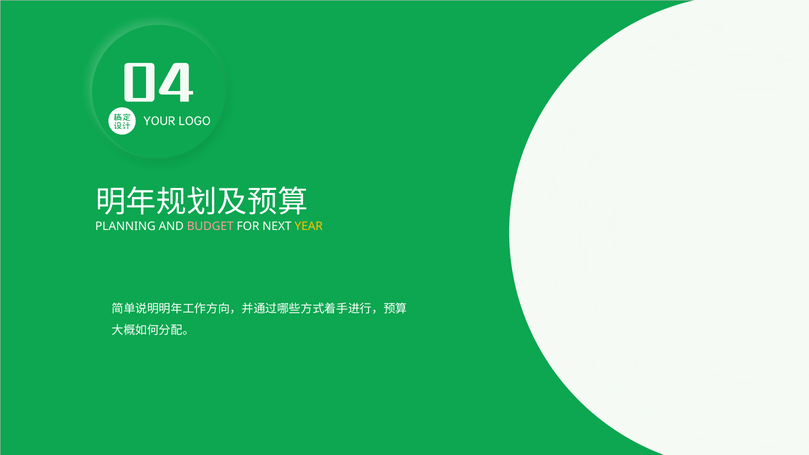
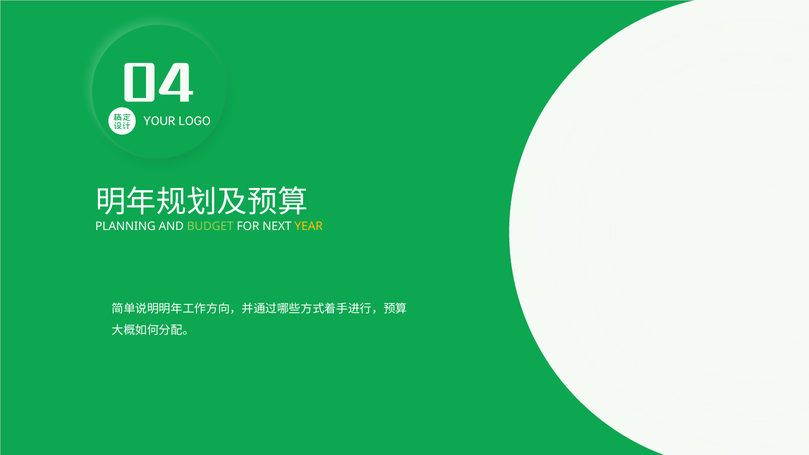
BUDGET colour: pink -> light green
